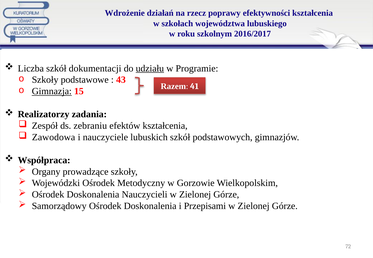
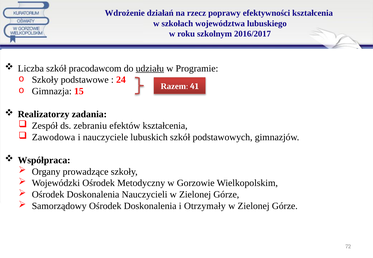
dokumentacji: dokumentacji -> pracodawcom
43: 43 -> 24
Gimnazja underline: present -> none
Przepisami: Przepisami -> Otrzymały
